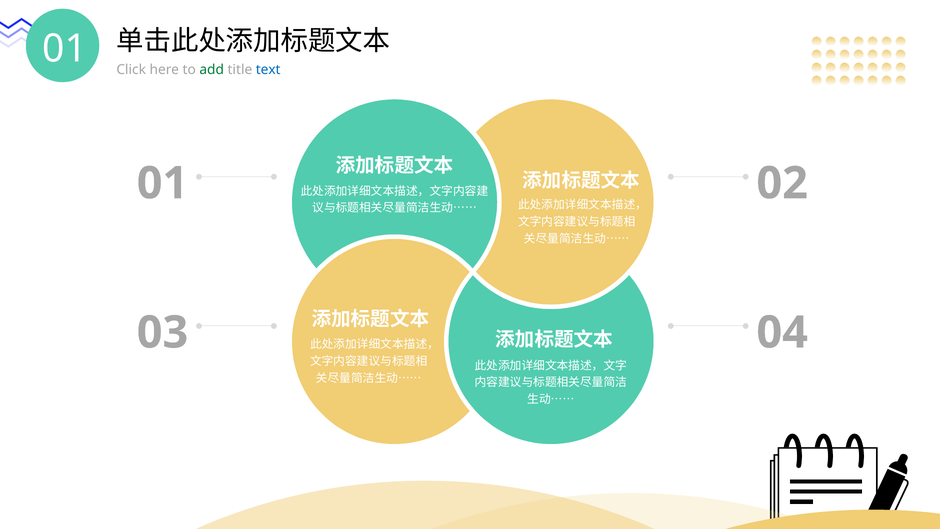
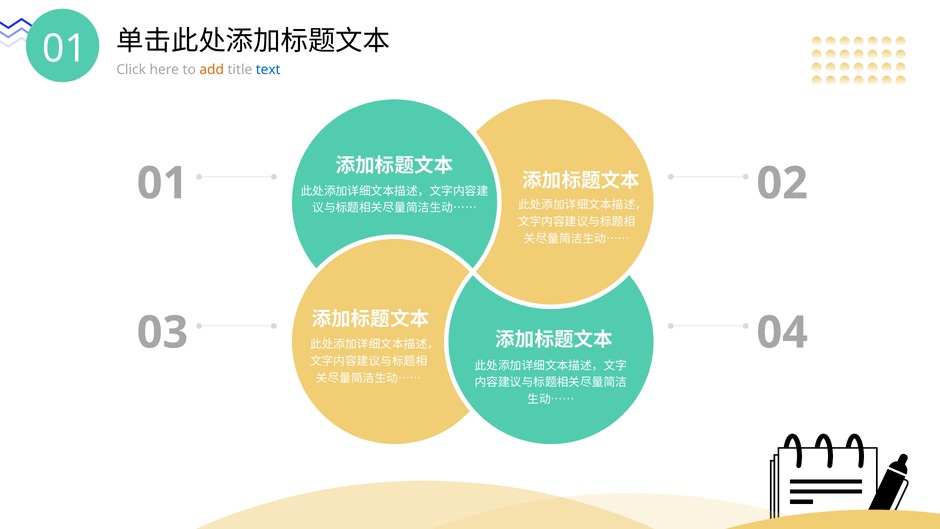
add colour: green -> orange
